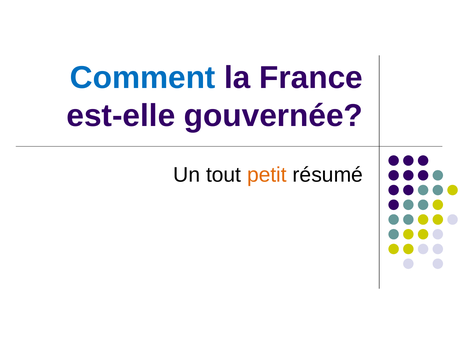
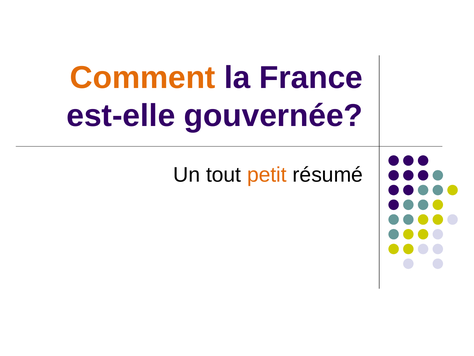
Comment colour: blue -> orange
